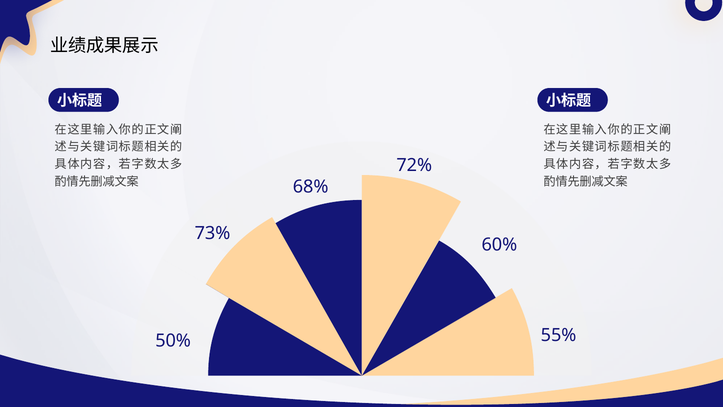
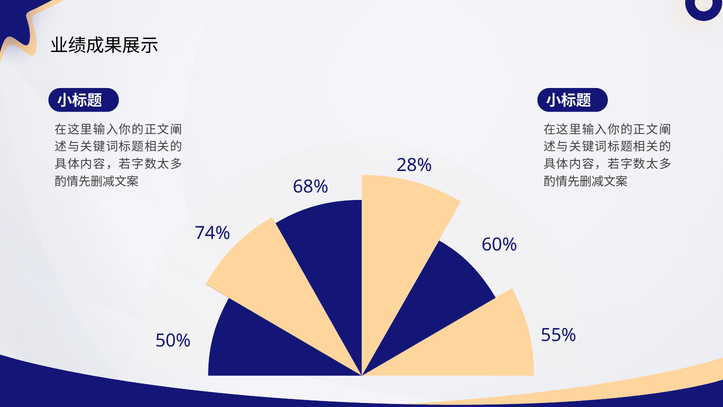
72%: 72% -> 28%
73%: 73% -> 74%
